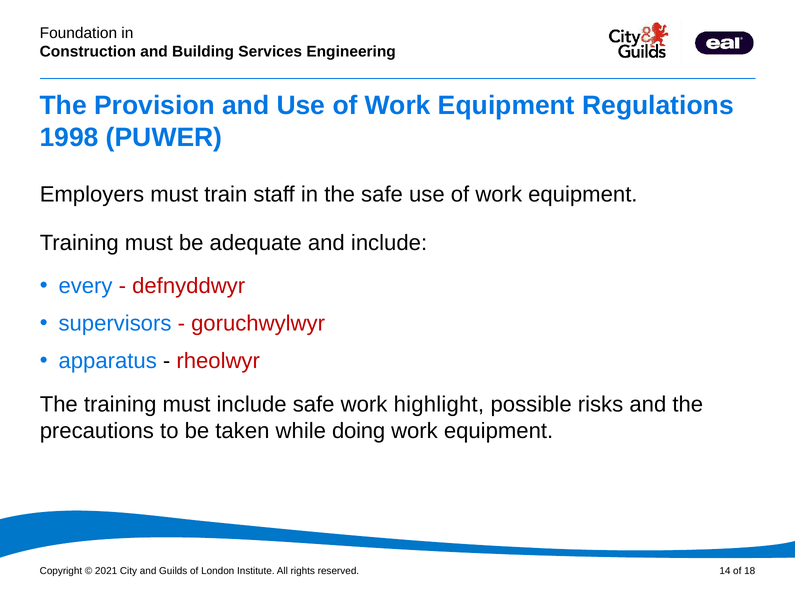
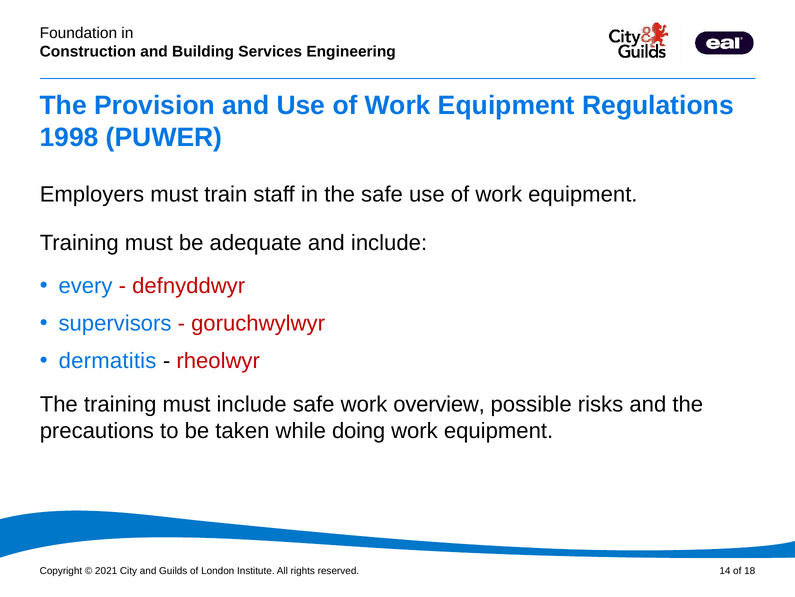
apparatus: apparatus -> dermatitis
highlight: highlight -> overview
